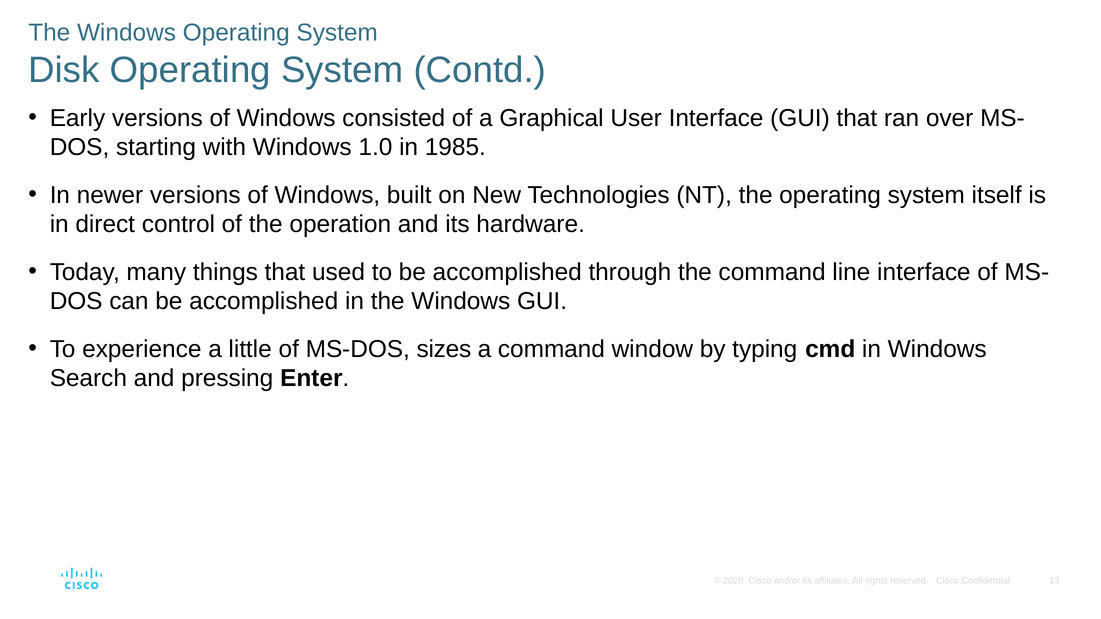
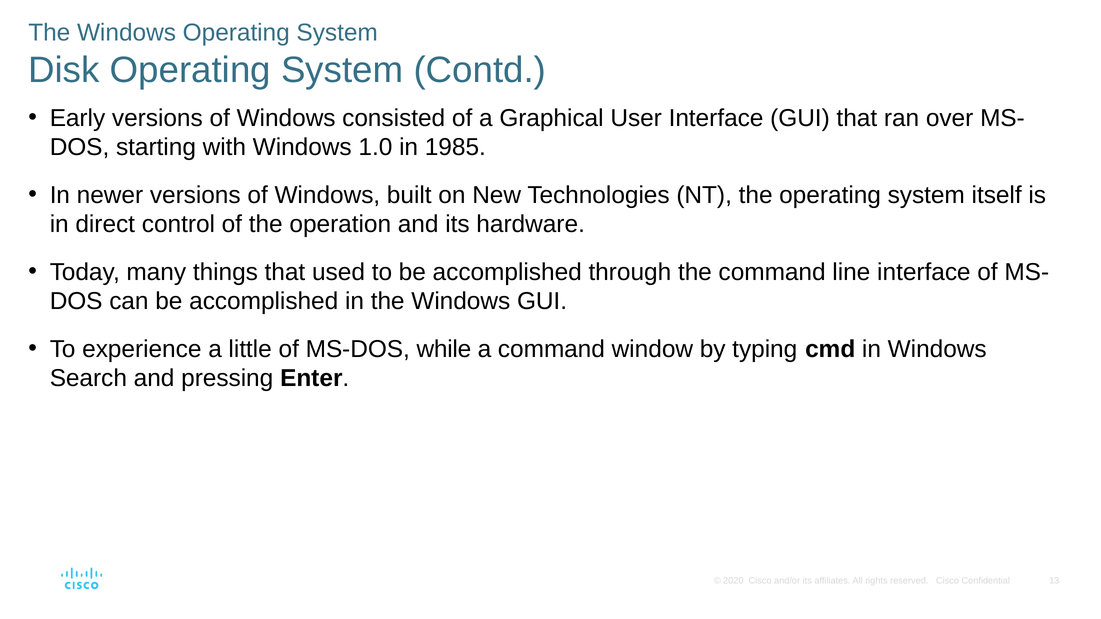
sizes: sizes -> while
